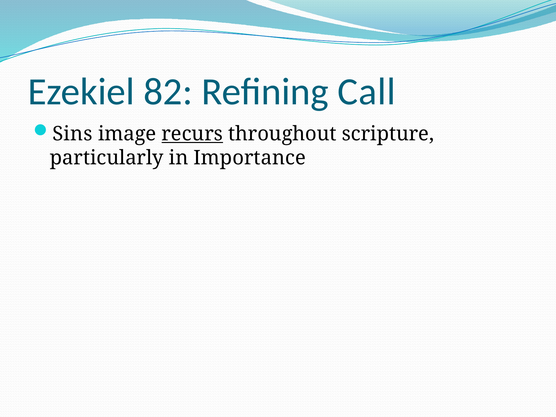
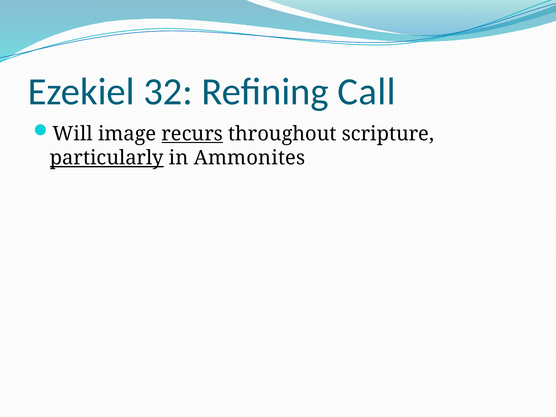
82: 82 -> 32
Sins: Sins -> Will
particularly underline: none -> present
Importance: Importance -> Ammonites
